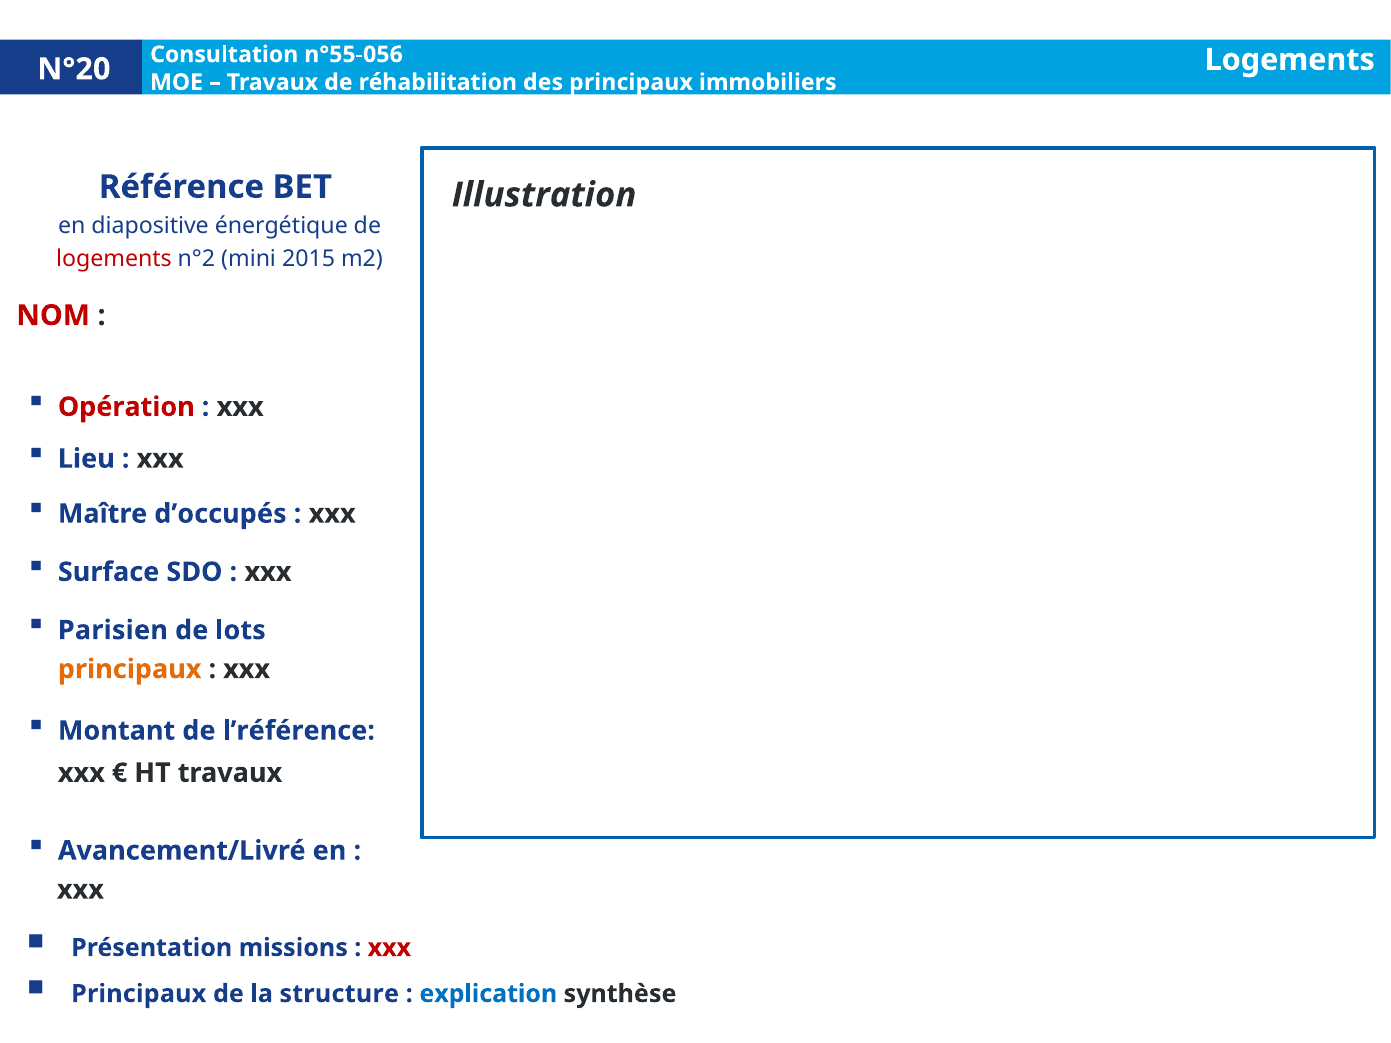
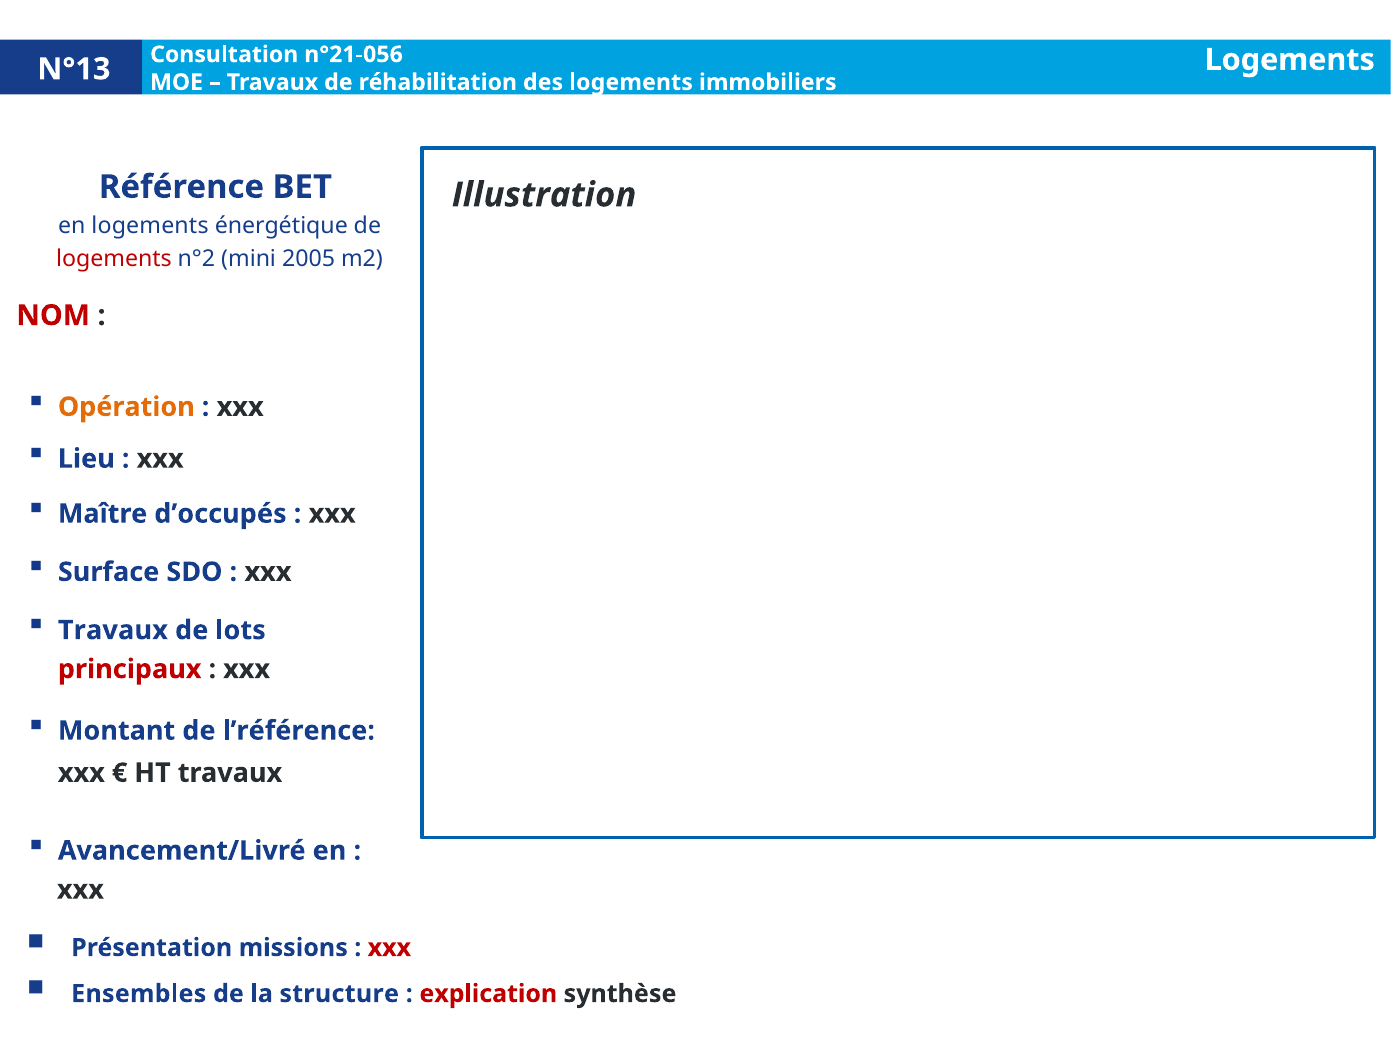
n°55-056: n°55-056 -> n°21-056
N°20: N°20 -> N°13
des principaux: principaux -> logements
en diapositive: diapositive -> logements
2015: 2015 -> 2005
Opération colour: red -> orange
Parisien at (113, 630): Parisien -> Travaux
principaux at (130, 669) colour: orange -> red
Principaux at (139, 994): Principaux -> Ensembles
explication colour: blue -> red
